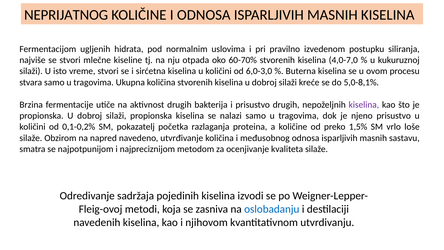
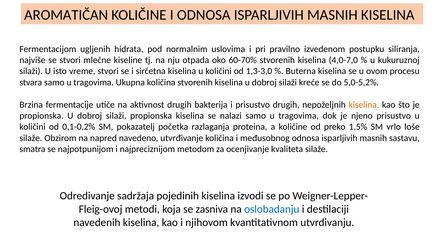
NEPRIJATNOG: NEPRIJATNOG -> AROMATIČAN
6,0-3,0: 6,0-3,0 -> 1,3-3,0
5,0-8,1%: 5,0-8,1% -> 5,0-5,2%
kiselina at (364, 105) colour: purple -> orange
